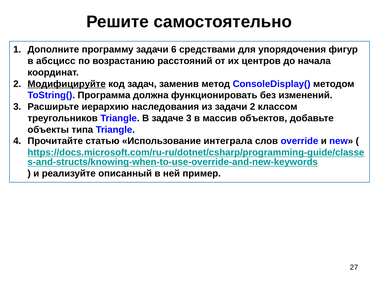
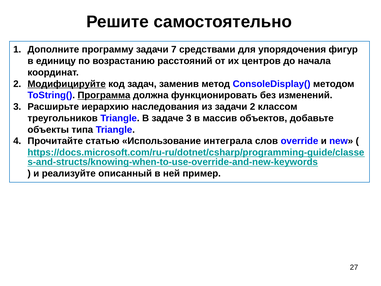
6: 6 -> 7
абсцисс: абсцисс -> единицу
Программа underline: none -> present
